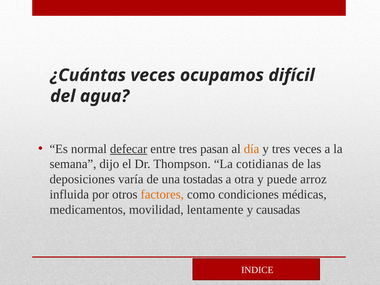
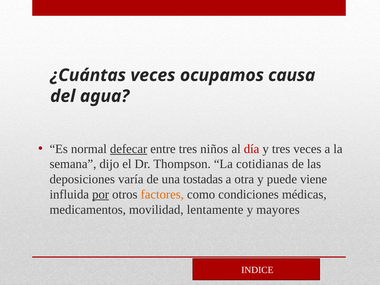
difícil: difícil -> causa
pasan: pasan -> niños
día colour: orange -> red
arroz: arroz -> viene
por underline: none -> present
causadas: causadas -> mayores
